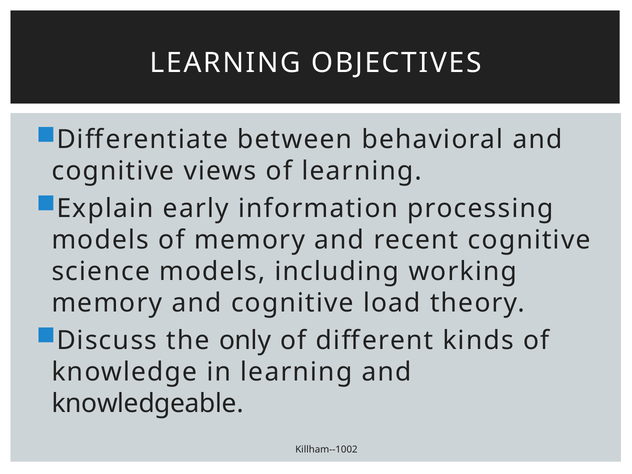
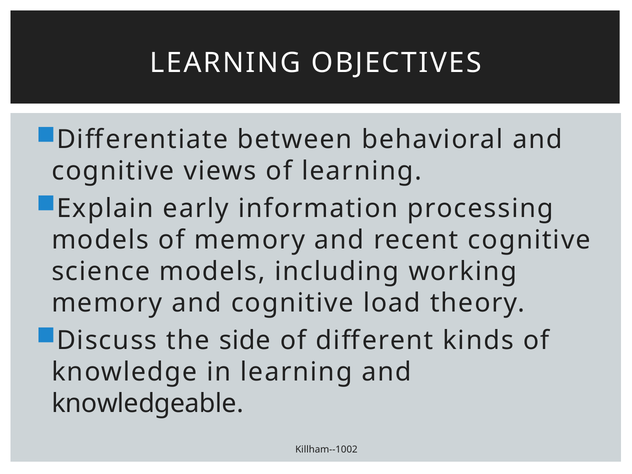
only: only -> side
